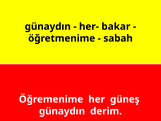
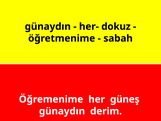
bakar: bakar -> dokuz
